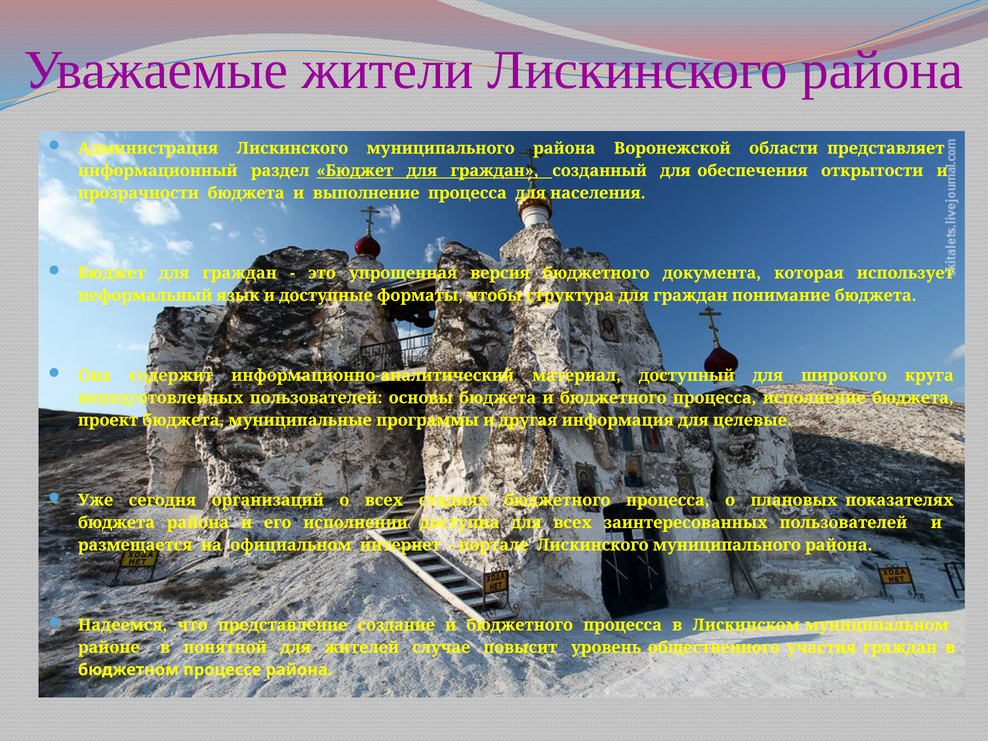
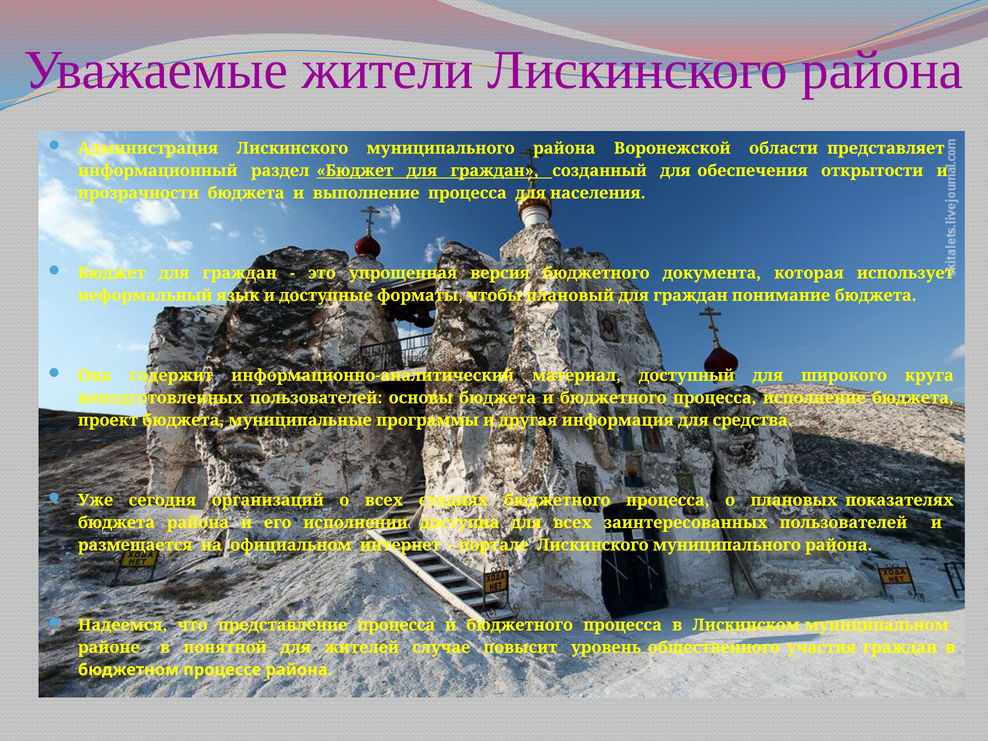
структура: структура -> плановый
целевые: целевые -> средства
представление создание: создание -> процесса
